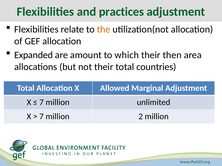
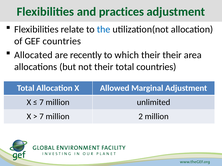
the colour: orange -> blue
GEF allocation: allocation -> countries
Expanded: Expanded -> Allocated
amount: amount -> recently
their then: then -> their
